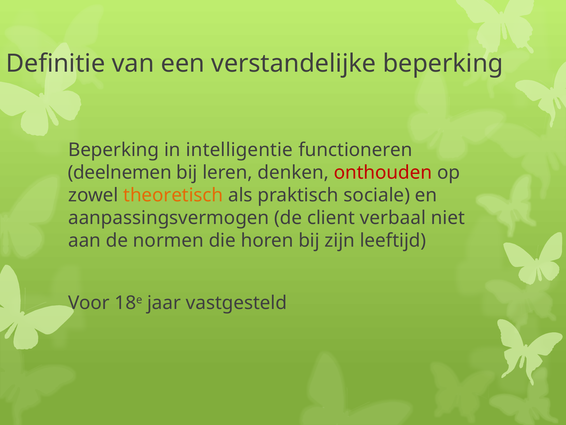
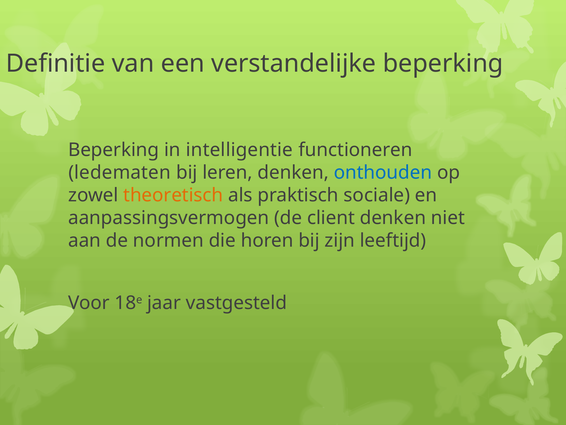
deelnemen: deelnemen -> ledematen
onthouden colour: red -> blue
client verbaal: verbaal -> denken
